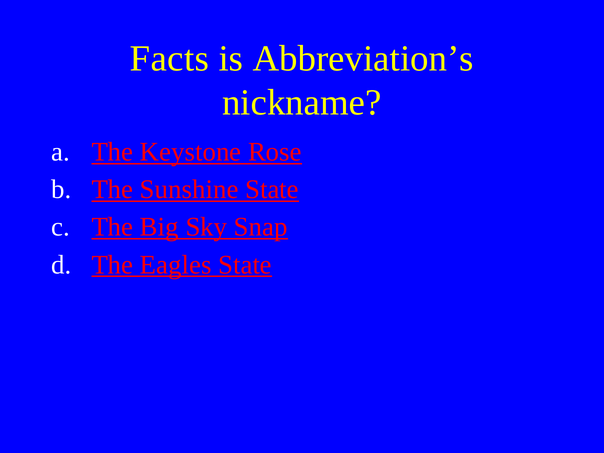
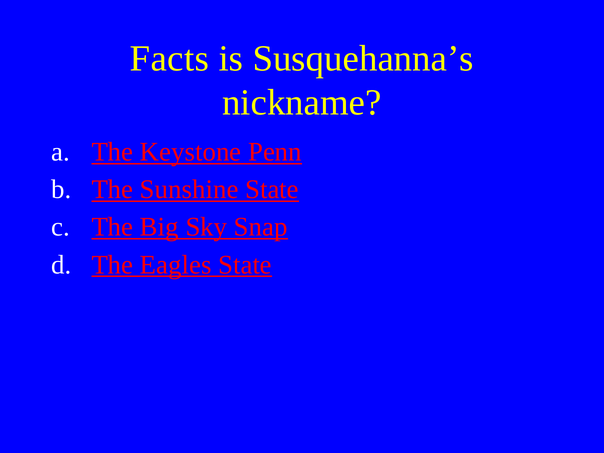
Abbreviation’s: Abbreviation’s -> Susquehanna’s
Rose: Rose -> Penn
